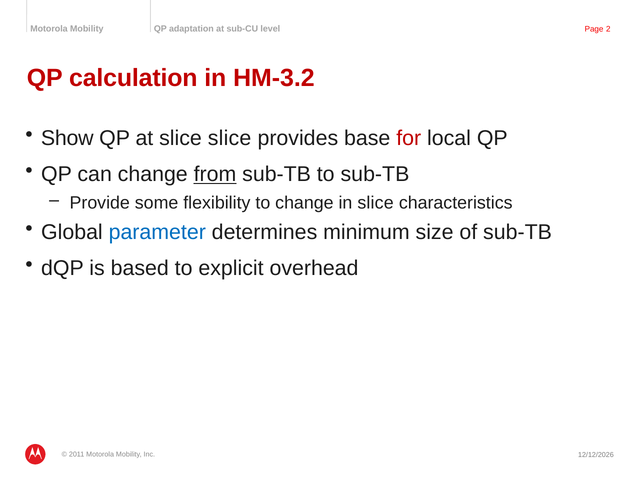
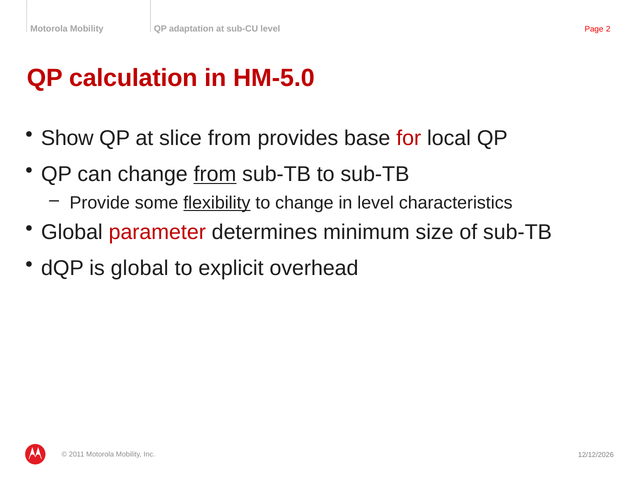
HM-3.2: HM-3.2 -> HM-5.0
slice slice: slice -> from
flexibility underline: none -> present
in slice: slice -> level
parameter colour: blue -> red
is based: based -> global
